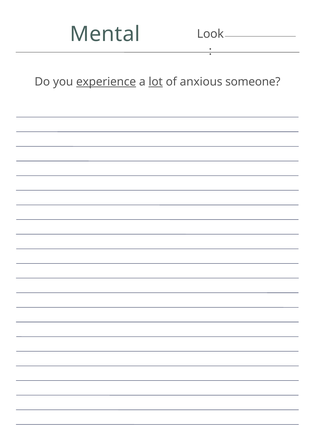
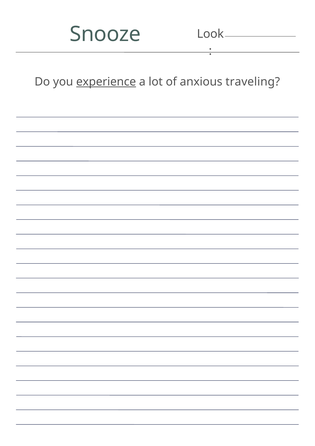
Mental: Mental -> Snooze
lot underline: present -> none
someone: someone -> traveling
